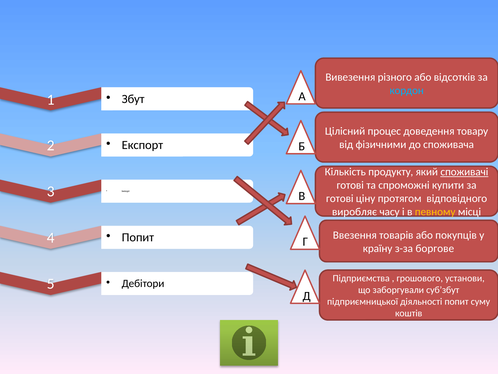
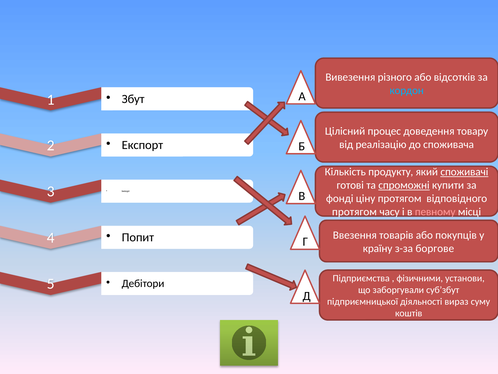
фізичними: фізичними -> реалізацію
спроможні underline: none -> present
готові at (340, 198): готові -> фонді
виробляє at (354, 212): виробляє -> протягом
певному colour: yellow -> pink
грошового: грошового -> фізичними
діяльності попит: попит -> вираз
